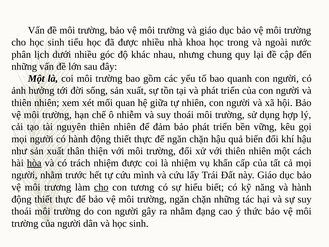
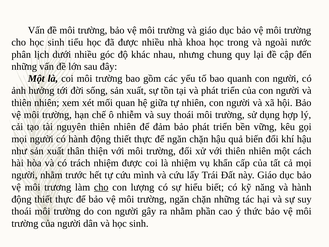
hòa underline: present -> none
tương: tương -> lượng
đạng: đạng -> phần
